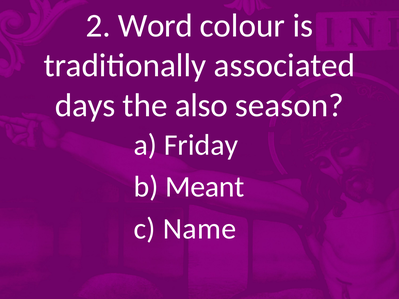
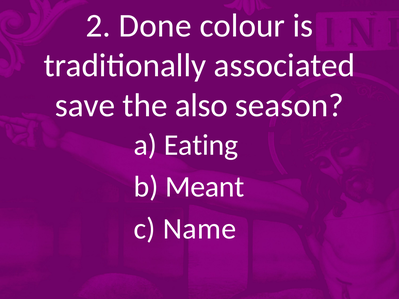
Word: Word -> Done
days: days -> save
Friday: Friday -> Eating
